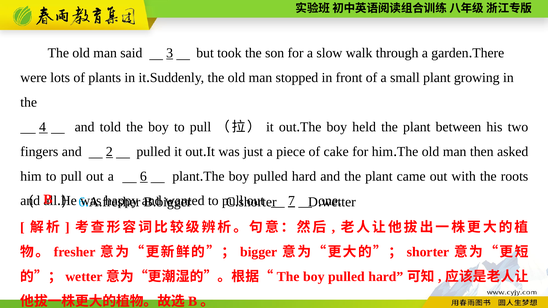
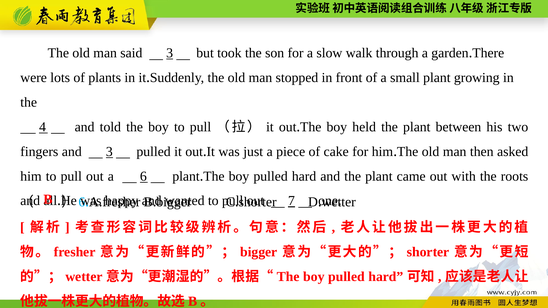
and 2: 2 -> 3
